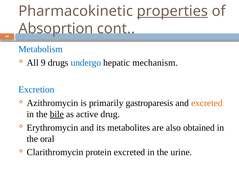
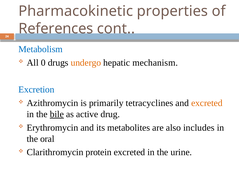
properties underline: present -> none
Absoprtion: Absoprtion -> References
9: 9 -> 0
undergo colour: blue -> orange
gastroparesis: gastroparesis -> tetracyclines
obtained: obtained -> includes
